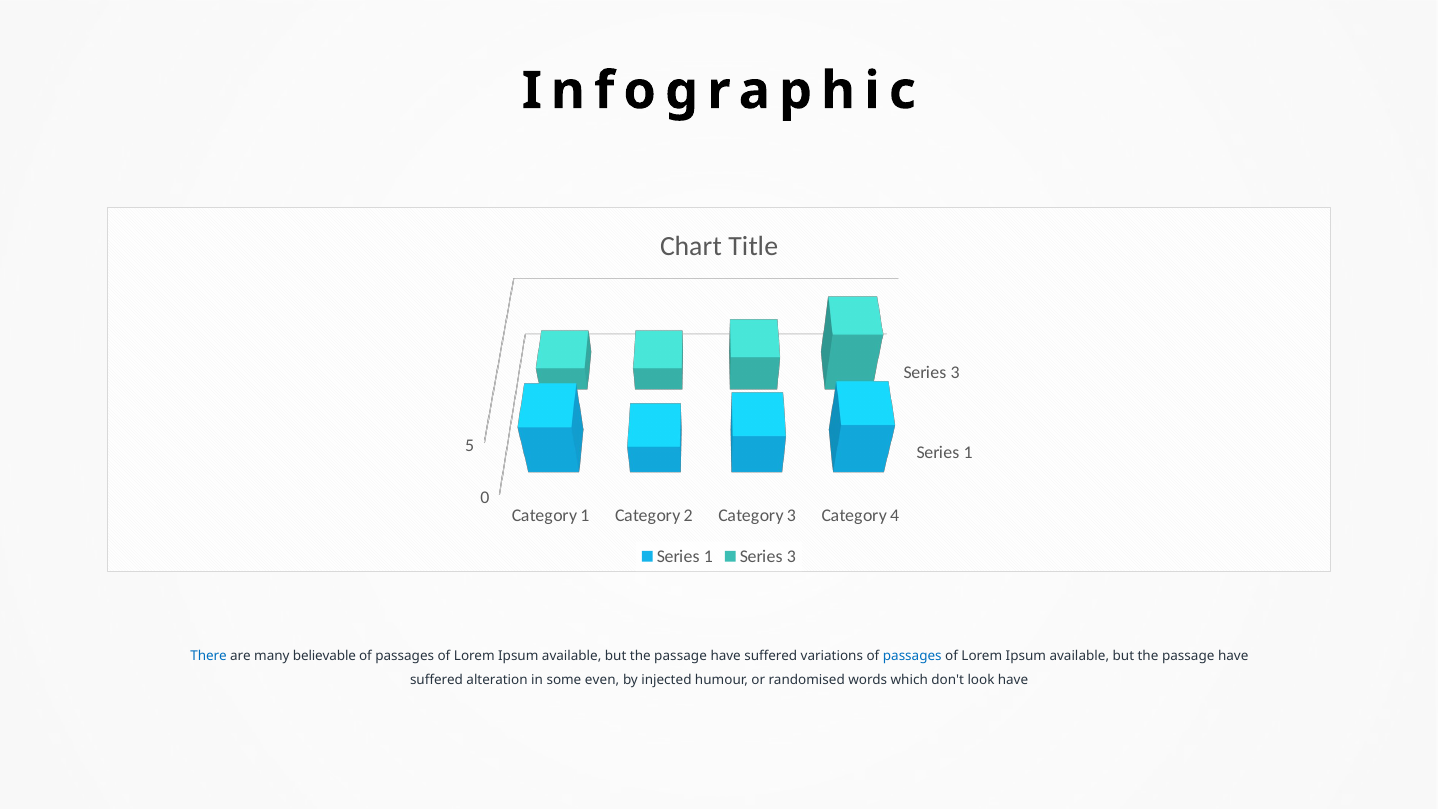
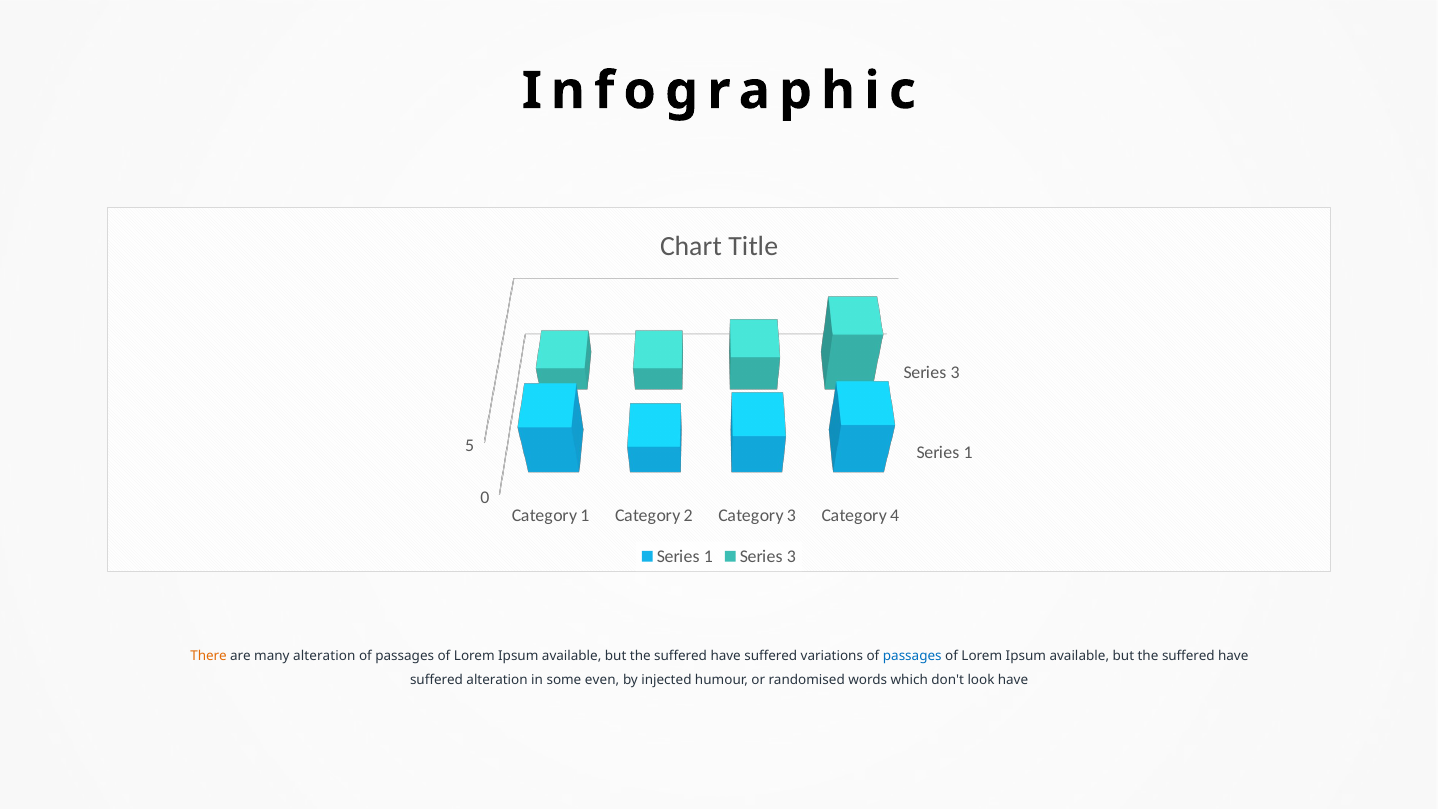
There colour: blue -> orange
many believable: believable -> alteration
passage at (681, 656): passage -> suffered
passage at (1188, 656): passage -> suffered
